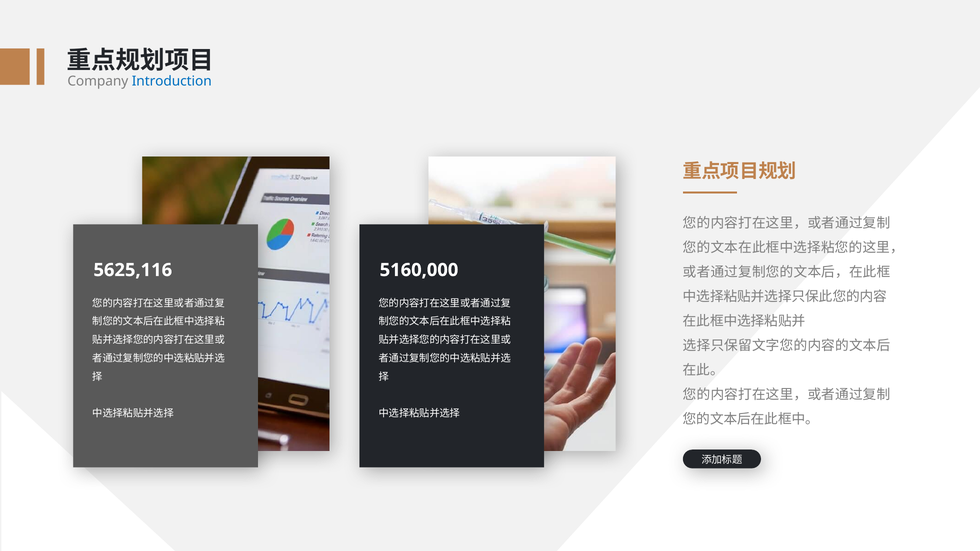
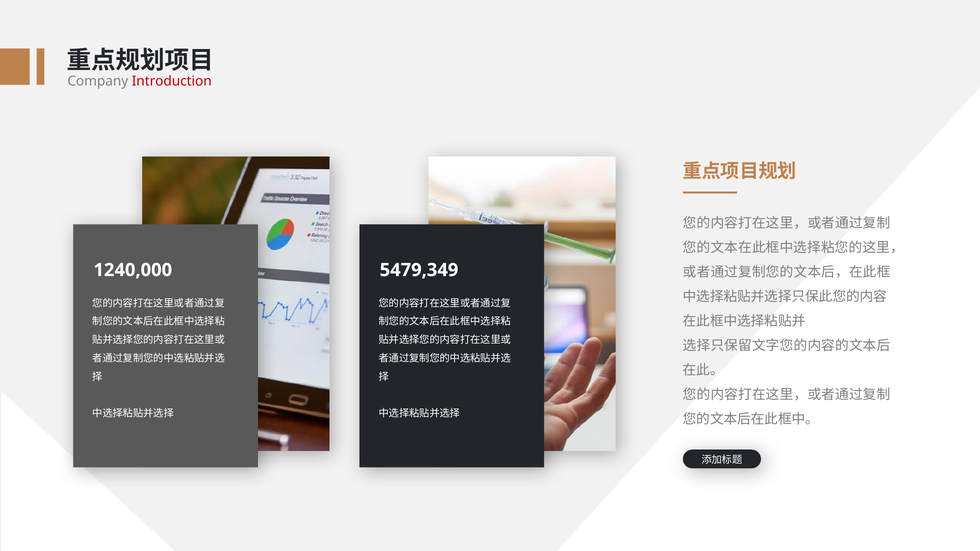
Introduction colour: blue -> red
5625,116: 5625,116 -> 1240,000
5160,000: 5160,000 -> 5479,349
